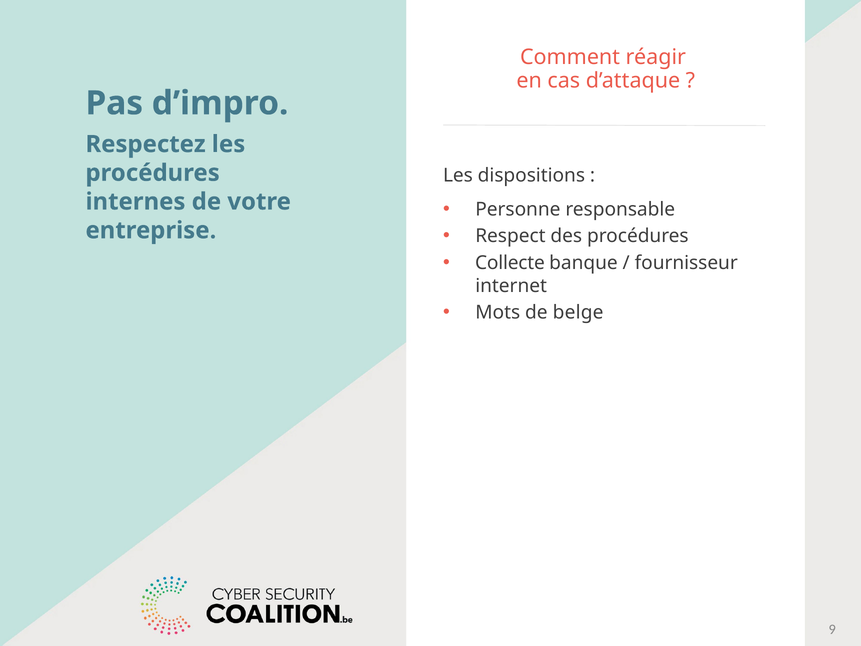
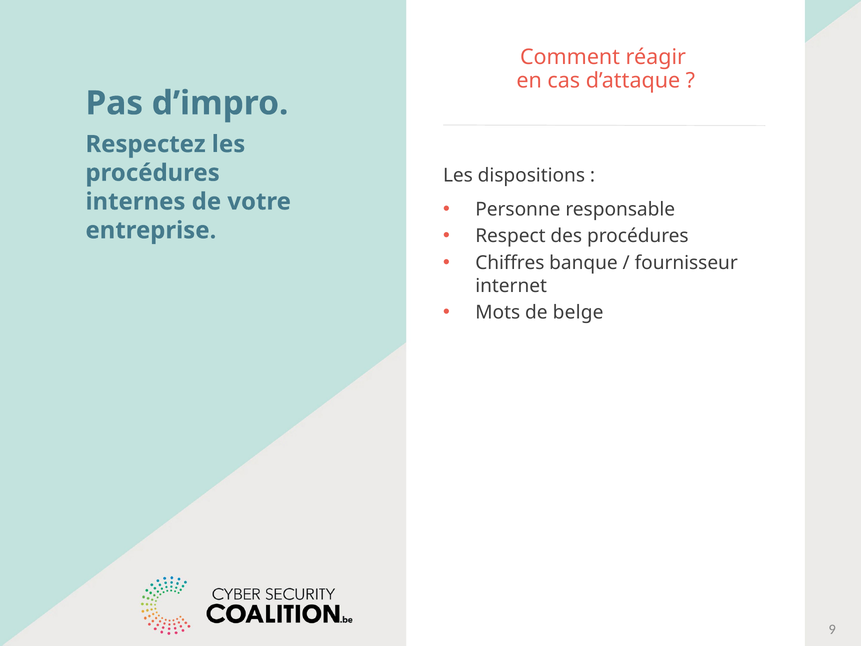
Collecte: Collecte -> Chiffres
